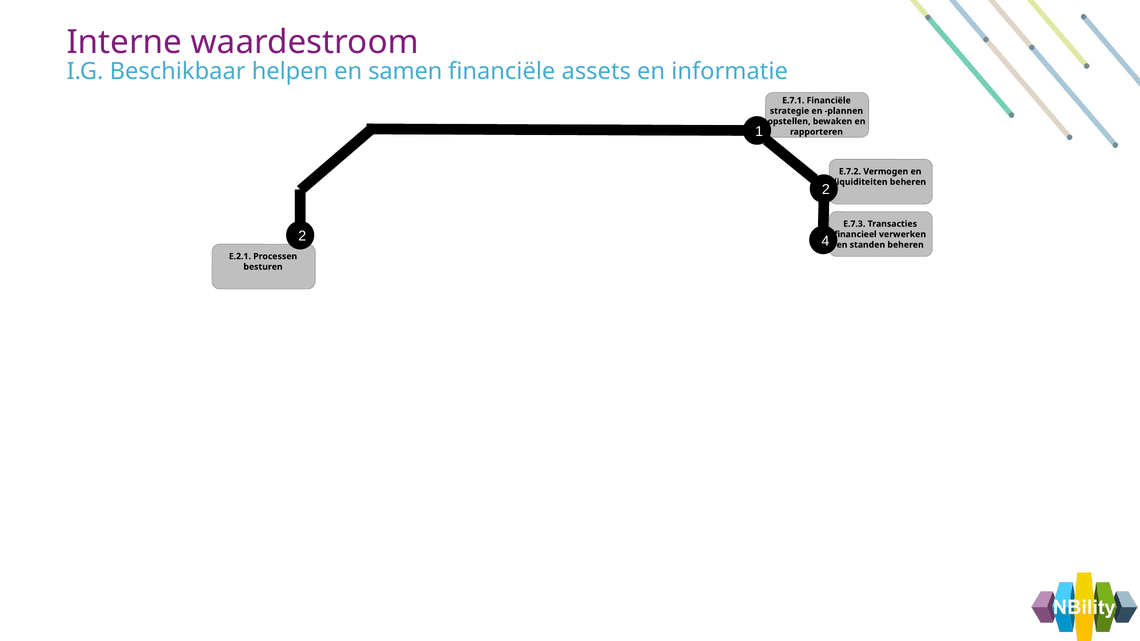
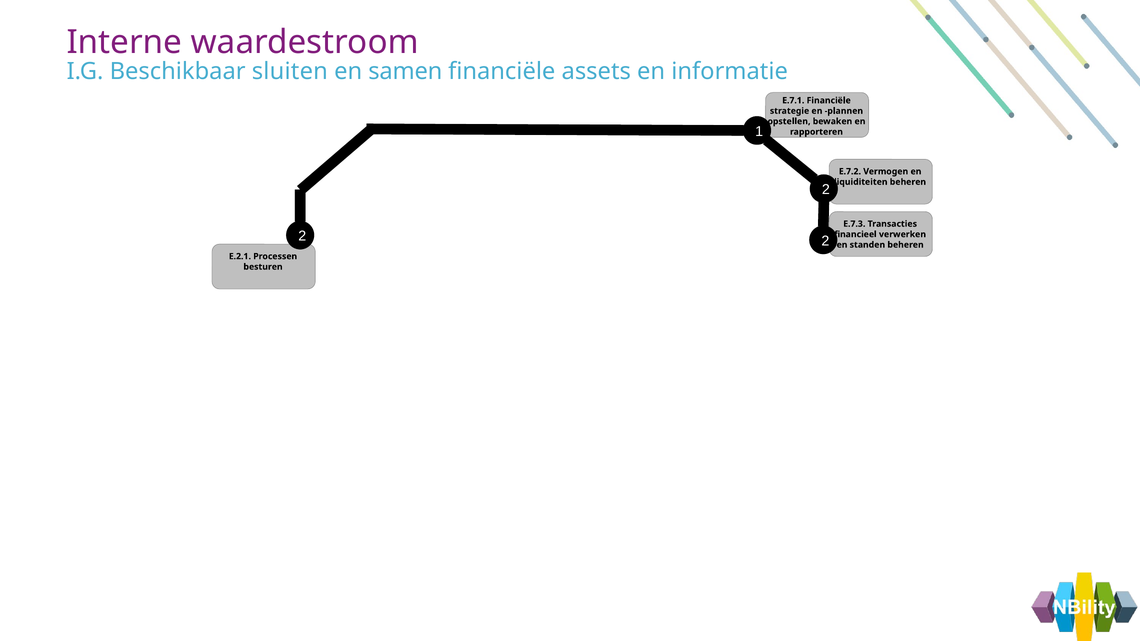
helpen: helpen -> sluiten
4 at (825, 241): 4 -> 2
